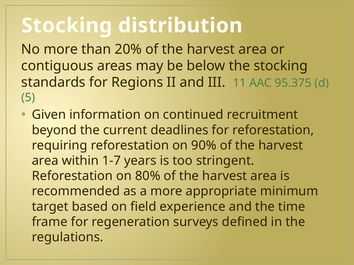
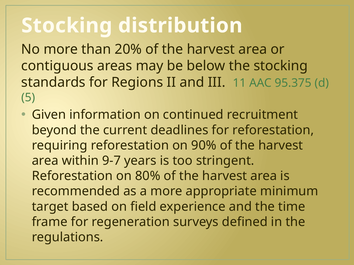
1-7: 1-7 -> 9-7
